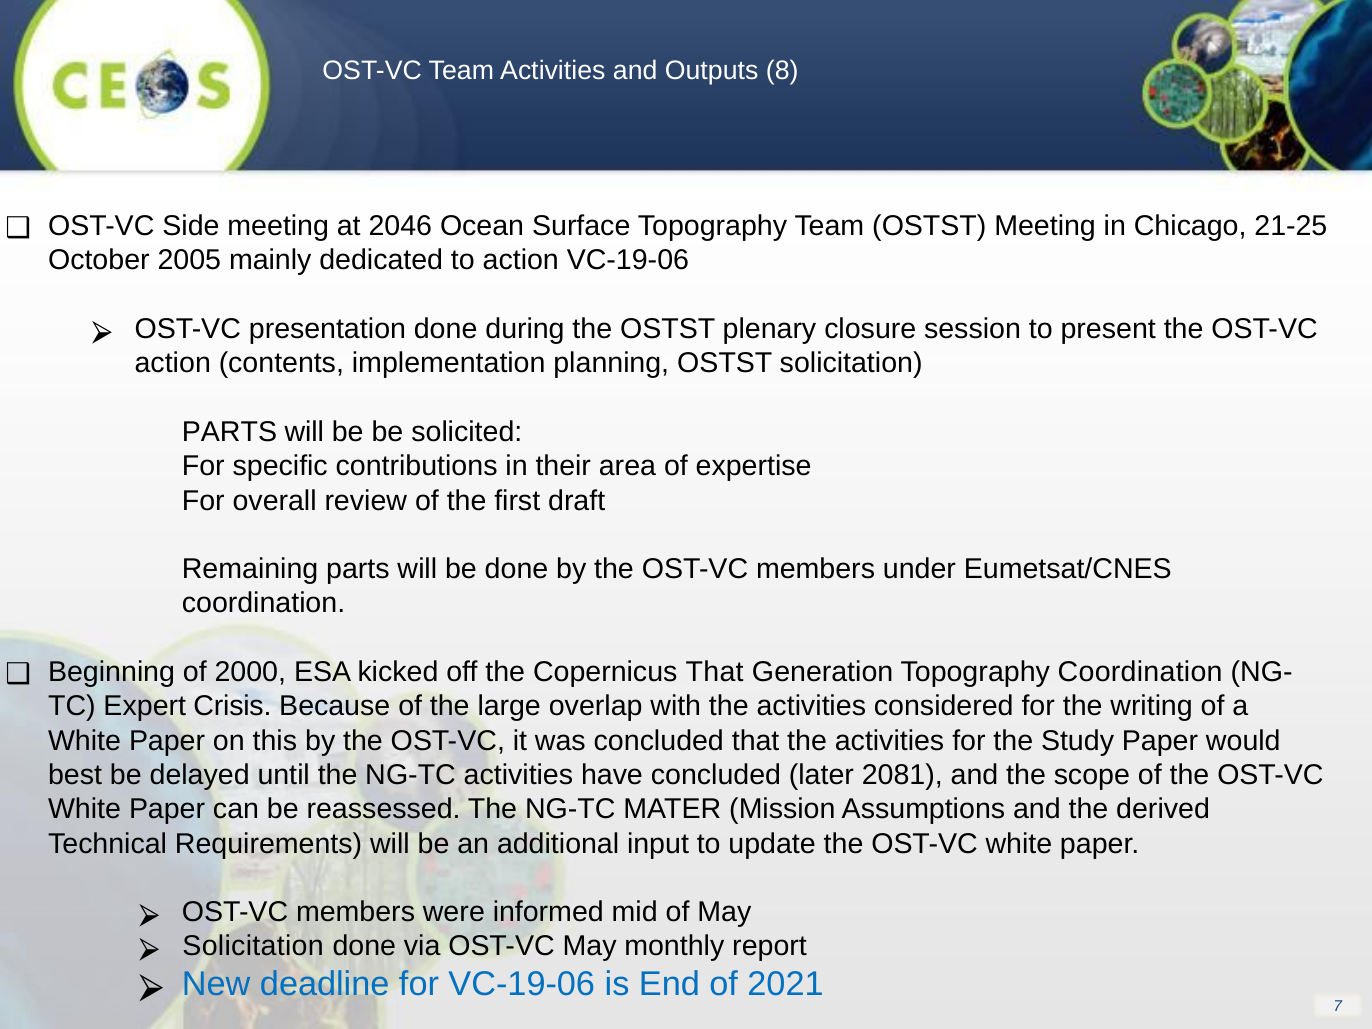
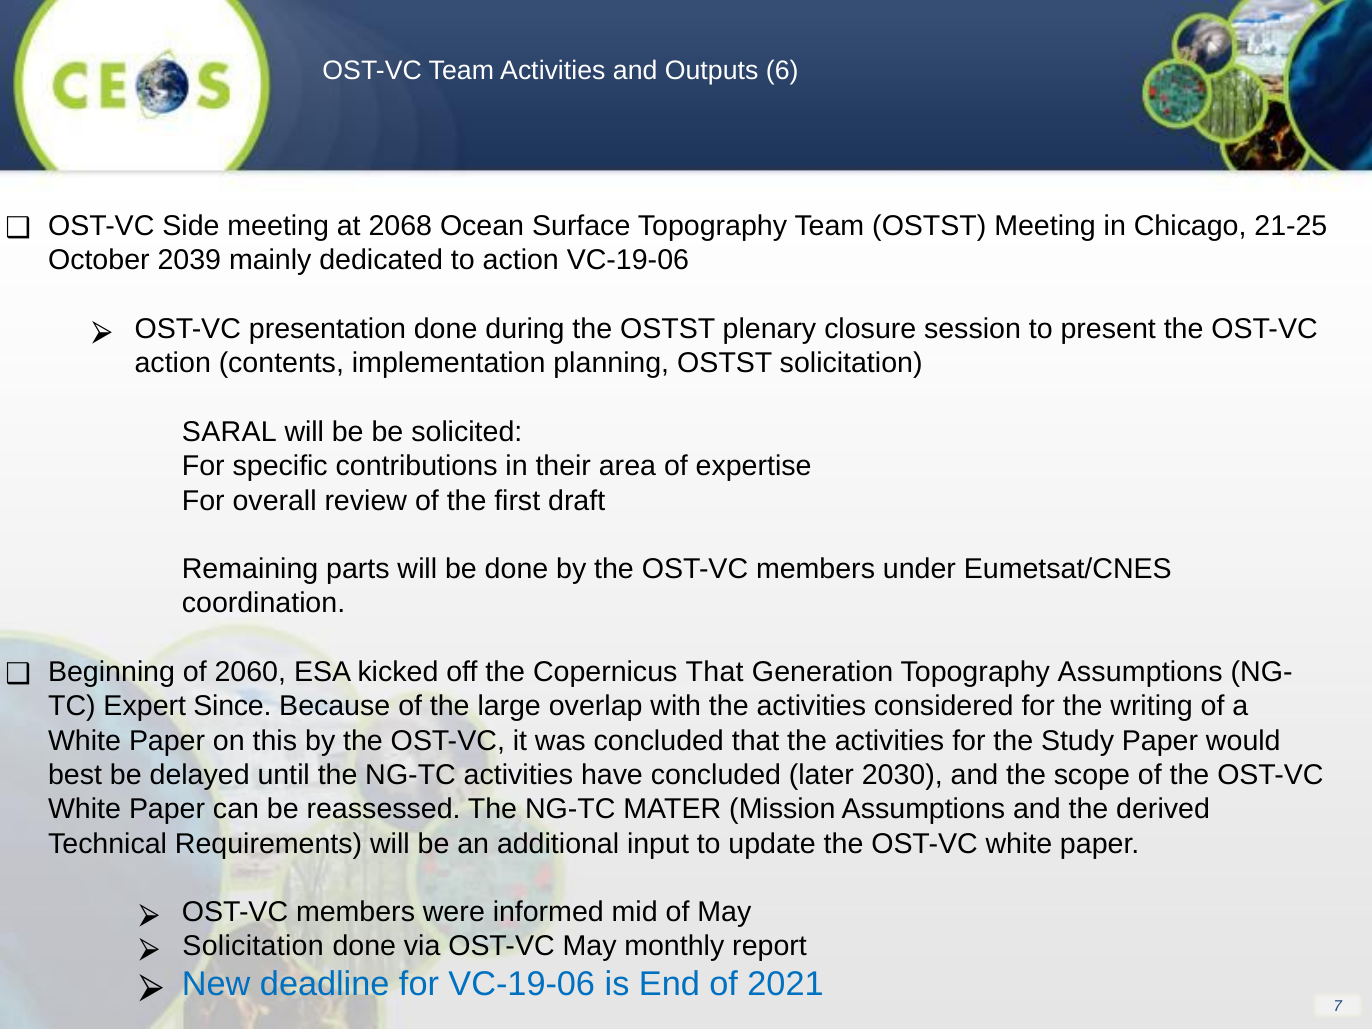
8: 8 -> 6
2046: 2046 -> 2068
2005: 2005 -> 2039
PARTS at (229, 432): PARTS -> SARAL
2000: 2000 -> 2060
Topography Coordination: Coordination -> Assumptions
Crisis: Crisis -> Since
2081: 2081 -> 2030
